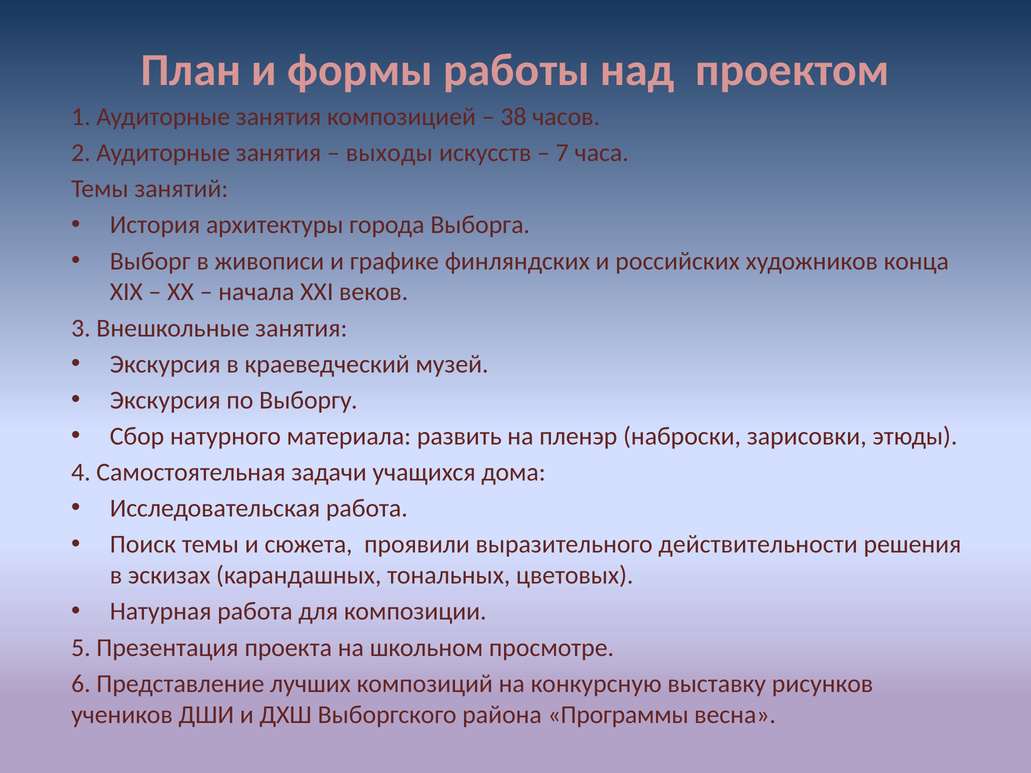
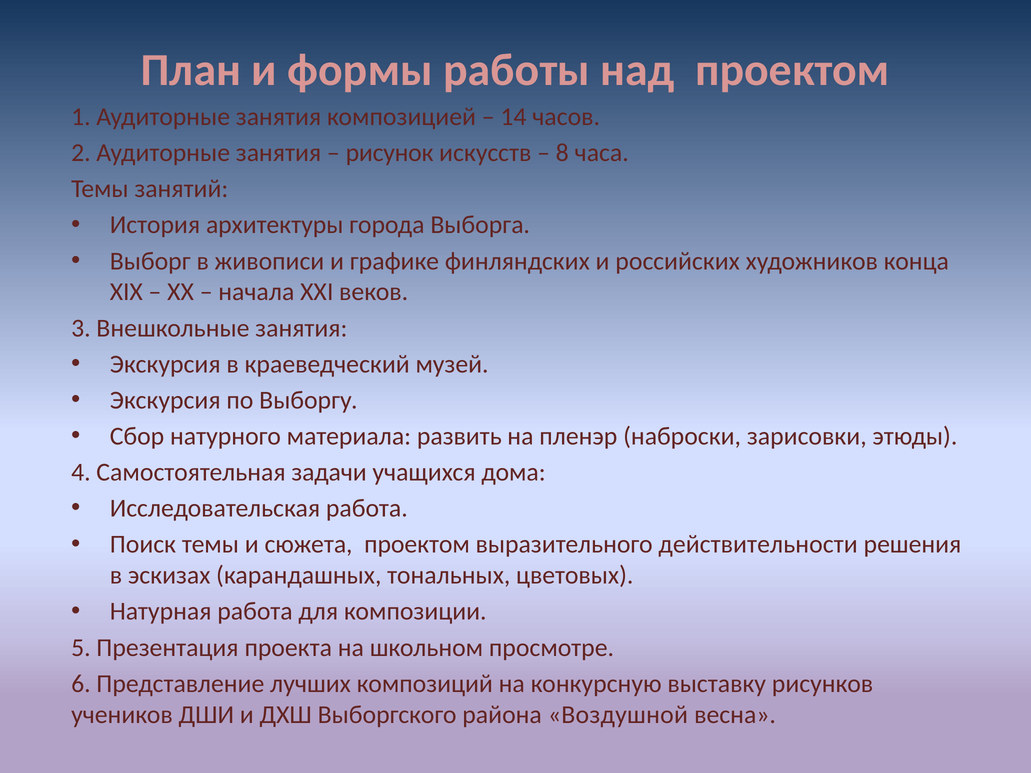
38: 38 -> 14
выходы: выходы -> рисунок
7: 7 -> 8
сюжета проявили: проявили -> проектом
Программы: Программы -> Воздушной
